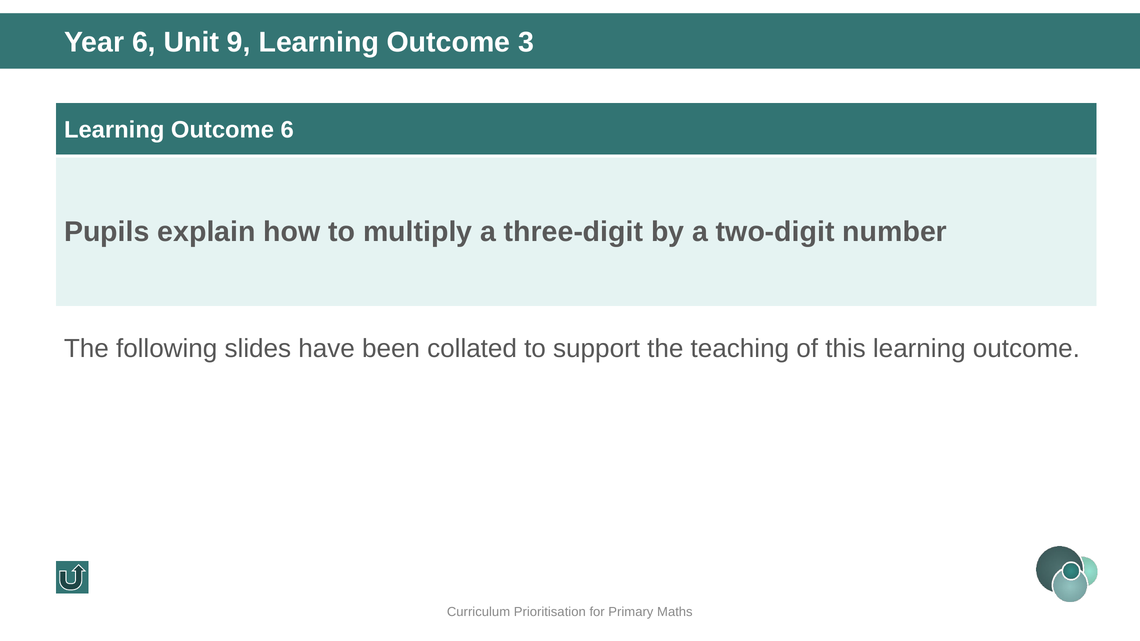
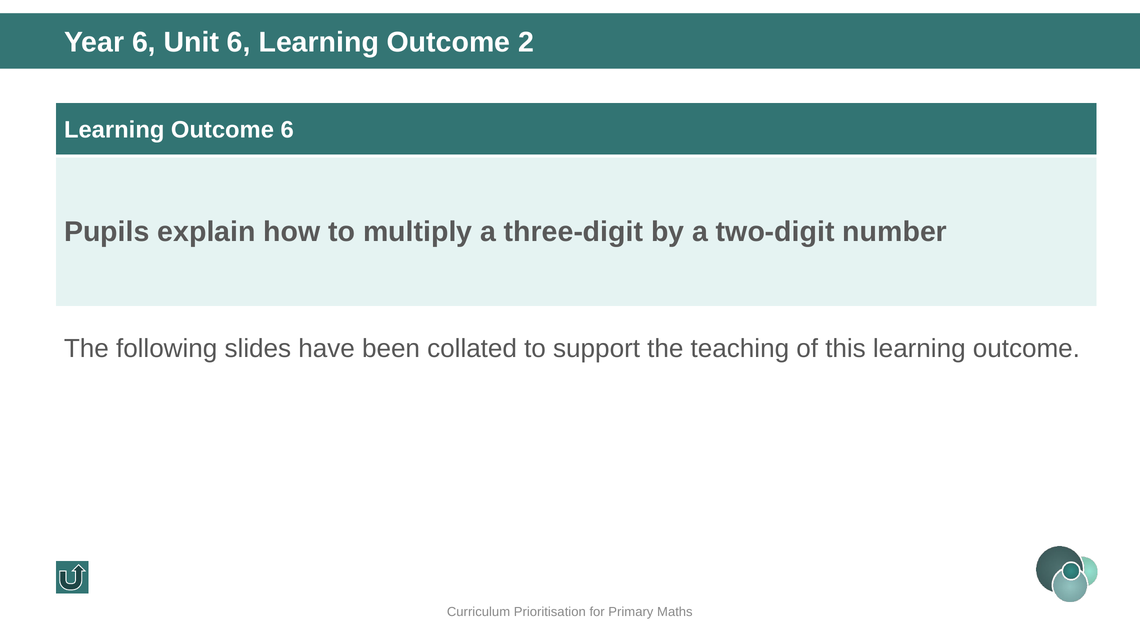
Unit 9: 9 -> 6
3: 3 -> 2
